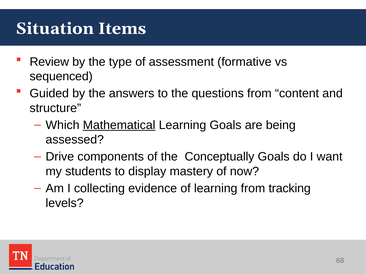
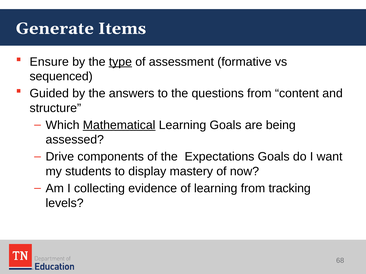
Situation: Situation -> Generate
Review: Review -> Ensure
type underline: none -> present
Conceptually: Conceptually -> Expectations
